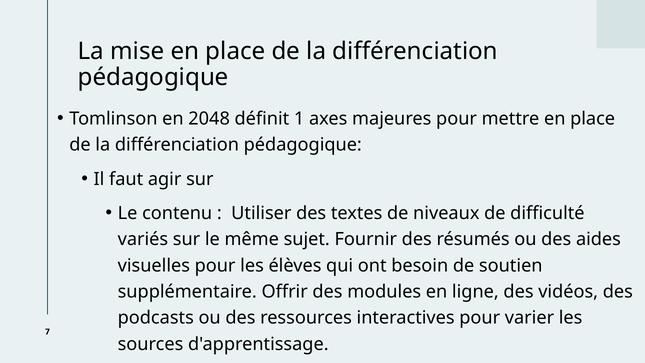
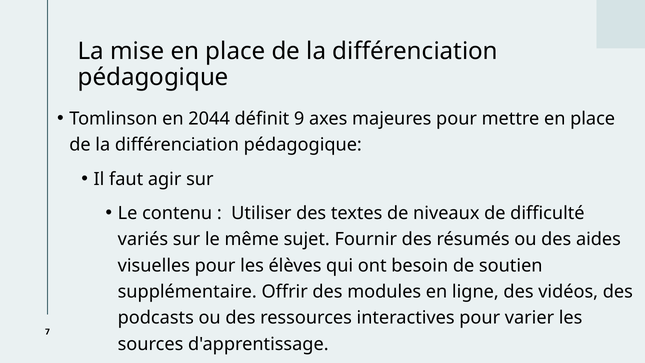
2048: 2048 -> 2044
1: 1 -> 9
